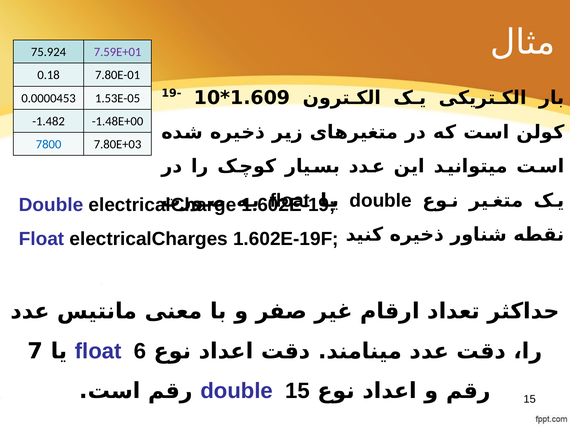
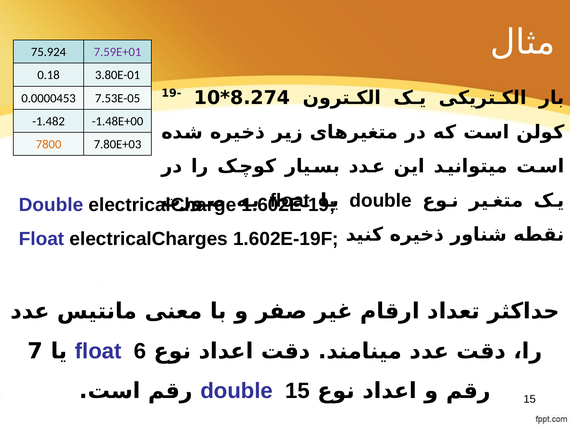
7.80E-01: 7.80E-01 -> 3.80E-01
1.609: 1.609 -> 8.274
1.53E-05: 1.53E-05 -> 7.53E-05
7800 colour: blue -> orange
